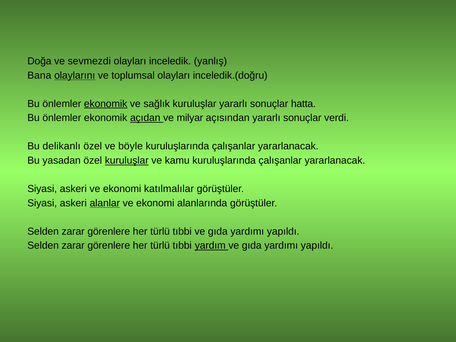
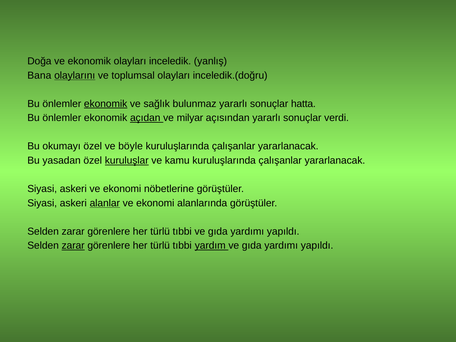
ve sevmezdi: sevmezdi -> ekonomik
sağlık kuruluşlar: kuruluşlar -> bulunmaz
delikanlı: delikanlı -> okumayı
katılmalılar: katılmalılar -> nöbetlerine
zarar at (73, 246) underline: none -> present
